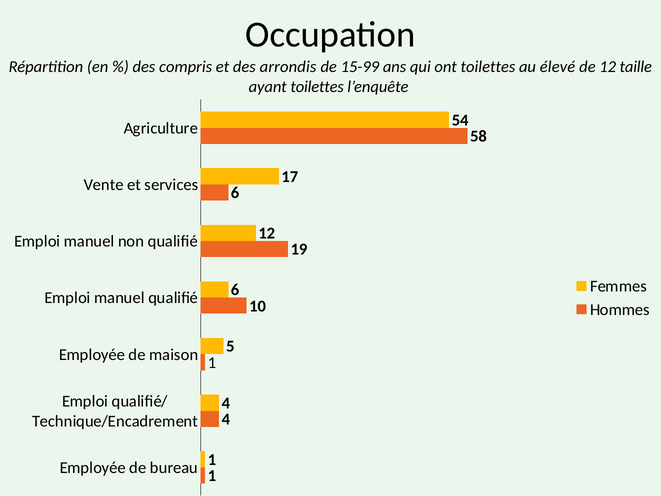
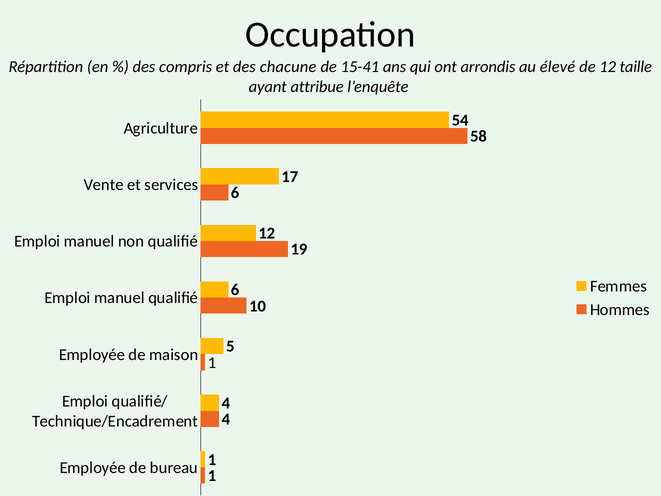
arrondis: arrondis -> chacune
15-99: 15-99 -> 15-41
ont toilettes: toilettes -> arrondis
ayant toilettes: toilettes -> attribue
